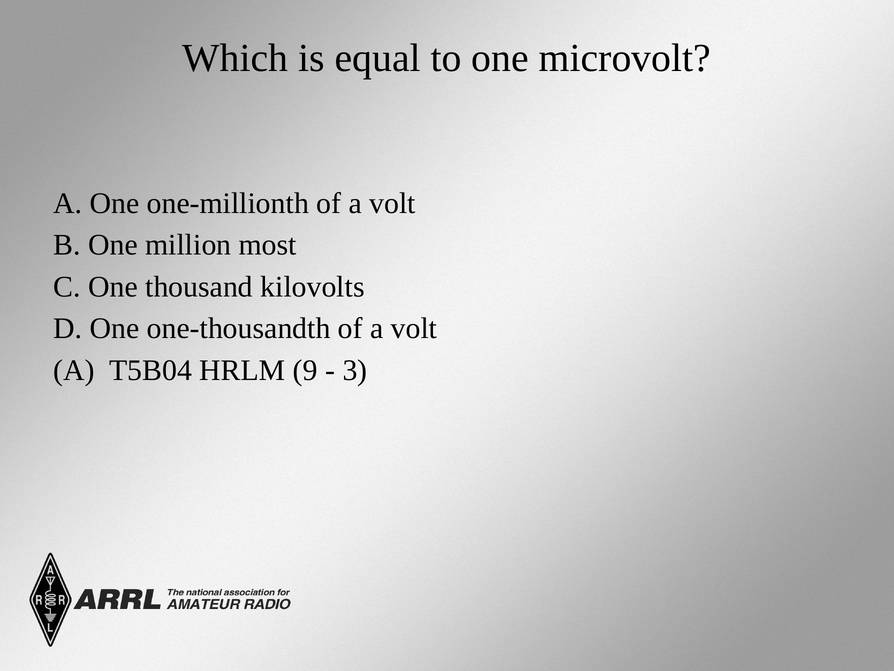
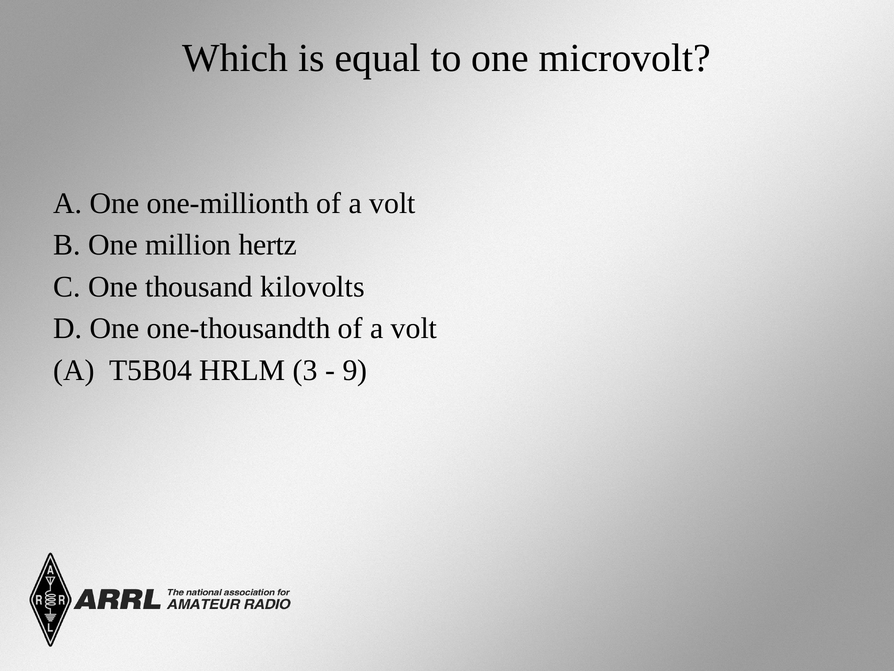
most: most -> hertz
9: 9 -> 3
3: 3 -> 9
